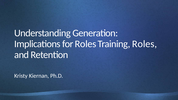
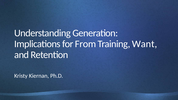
for Roles: Roles -> From
Training Roles: Roles -> Want
